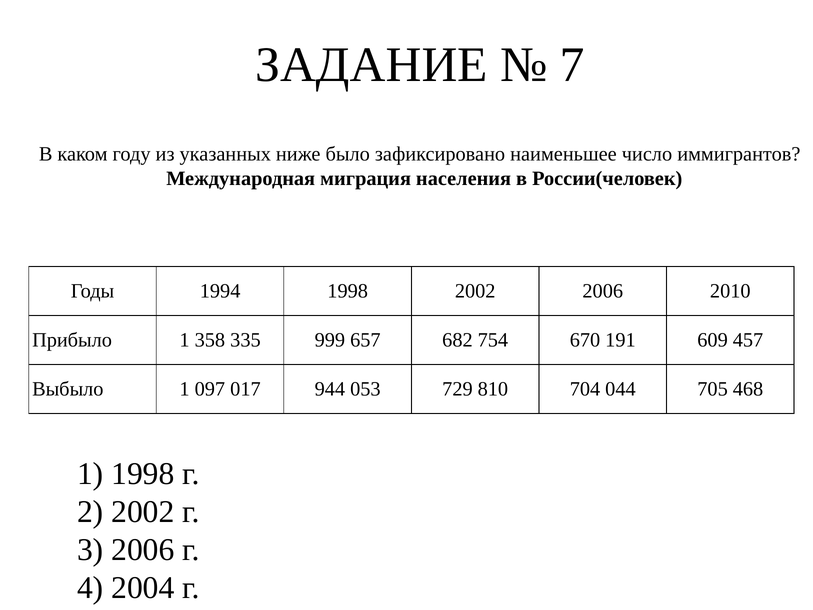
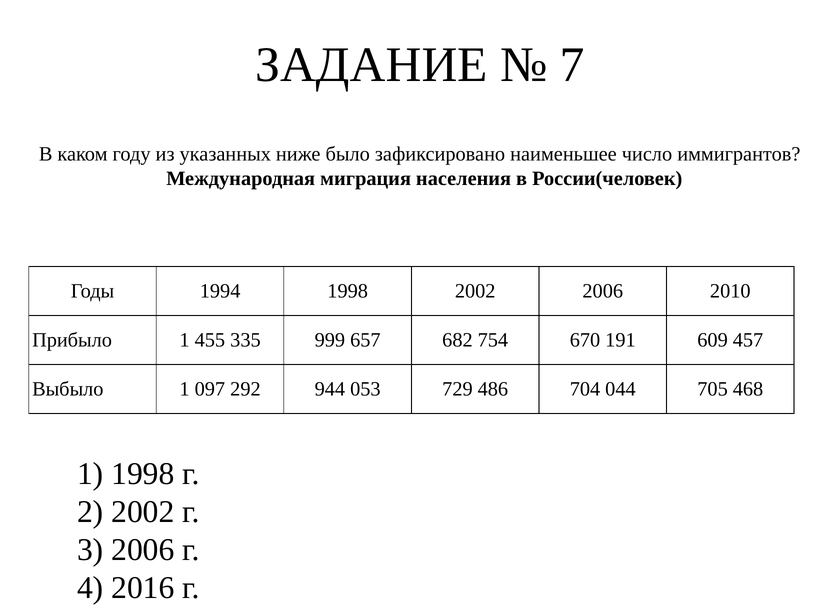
358: 358 -> 455
017: 017 -> 292
810: 810 -> 486
2004: 2004 -> 2016
